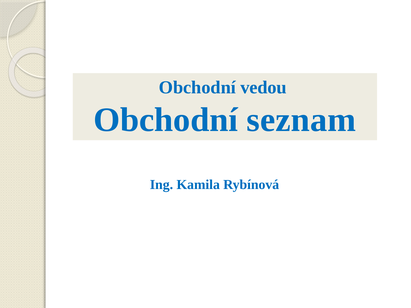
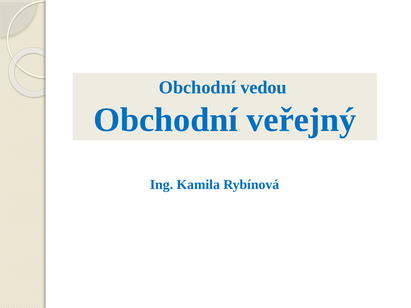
seznam: seznam -> veřejný
